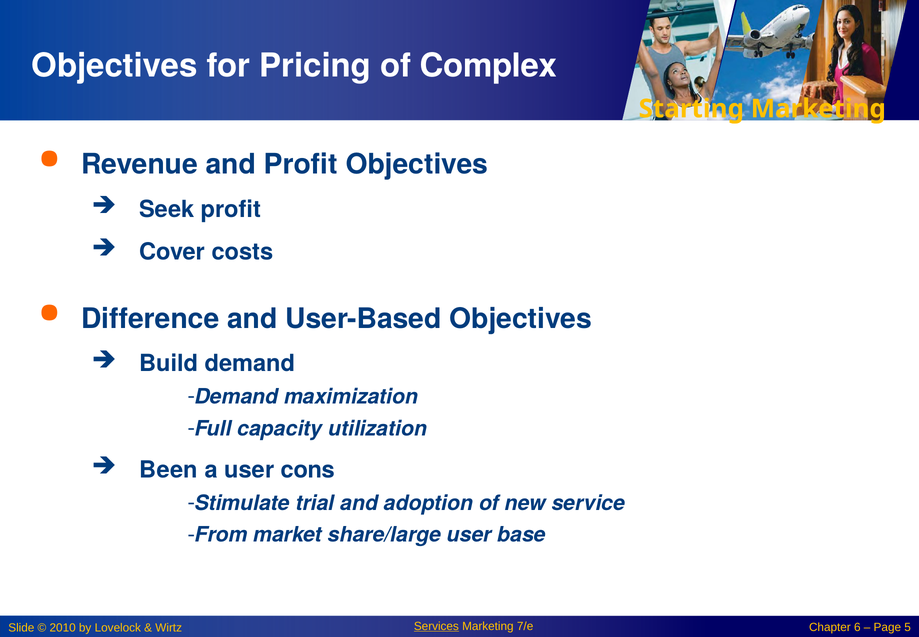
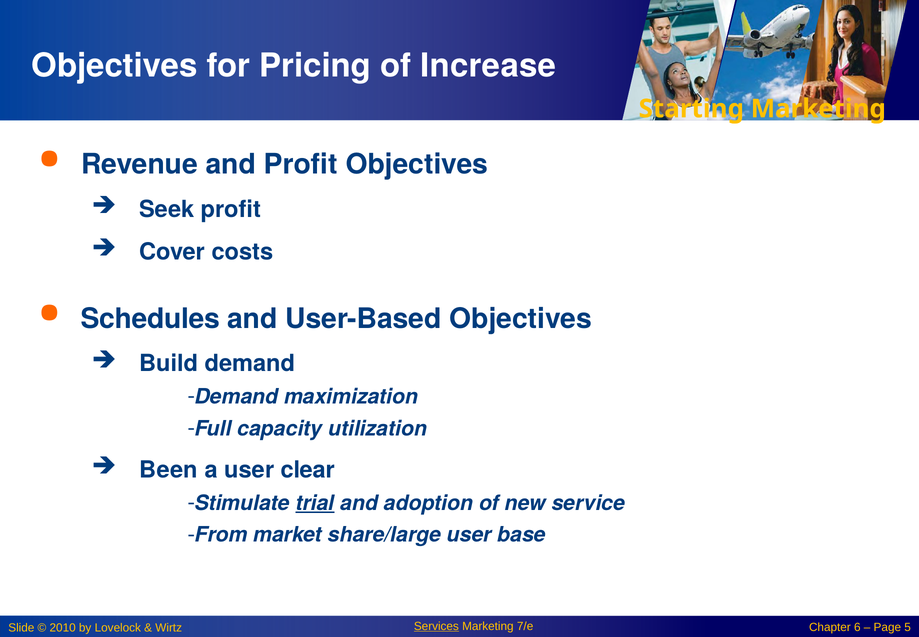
Complex: Complex -> Increase
Difference: Difference -> Schedules
cons: cons -> clear
trial underline: none -> present
